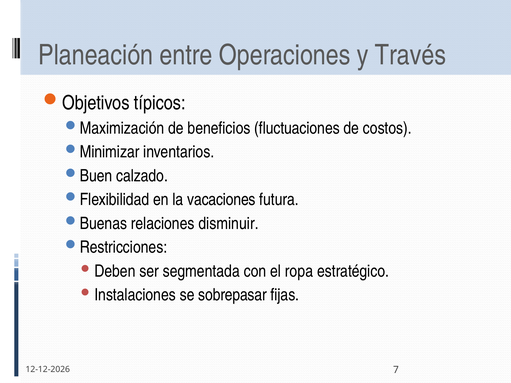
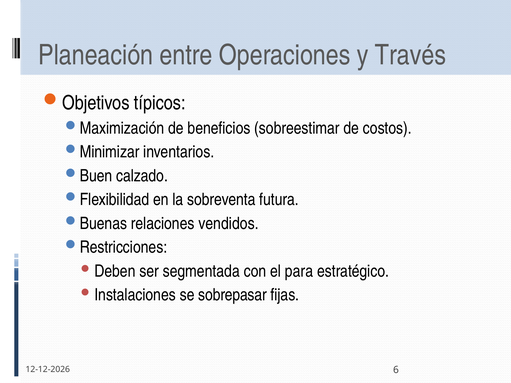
fluctuaciones: fluctuaciones -> sobreestimar
vacaciones: vacaciones -> sobreventa
disminuir: disminuir -> vendidos
ropa: ropa -> para
7: 7 -> 6
